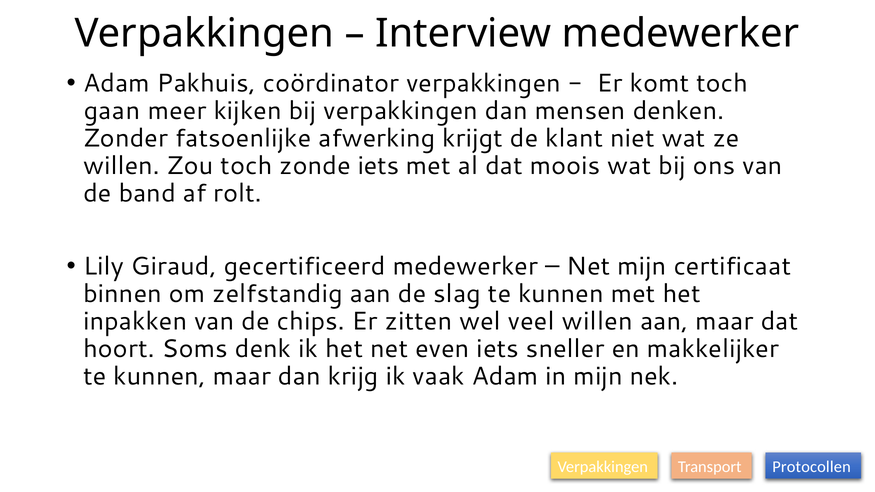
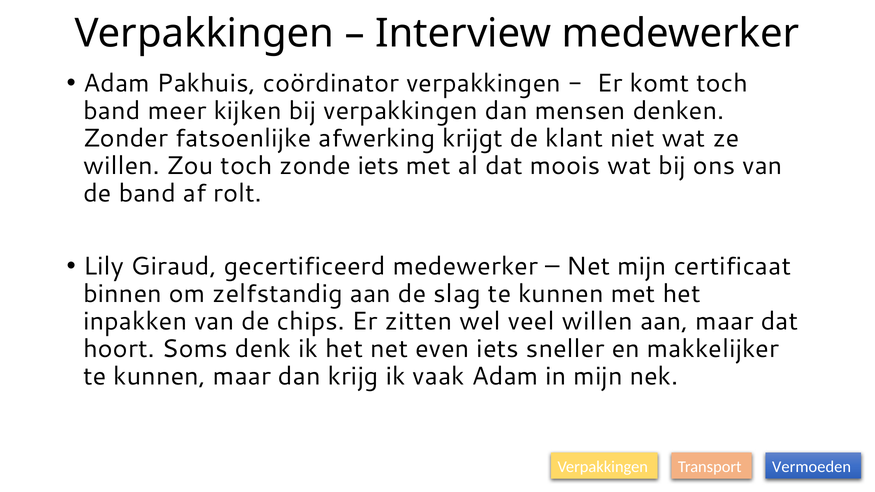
gaan at (112, 111): gaan -> band
Protocollen: Protocollen -> Vermoeden
